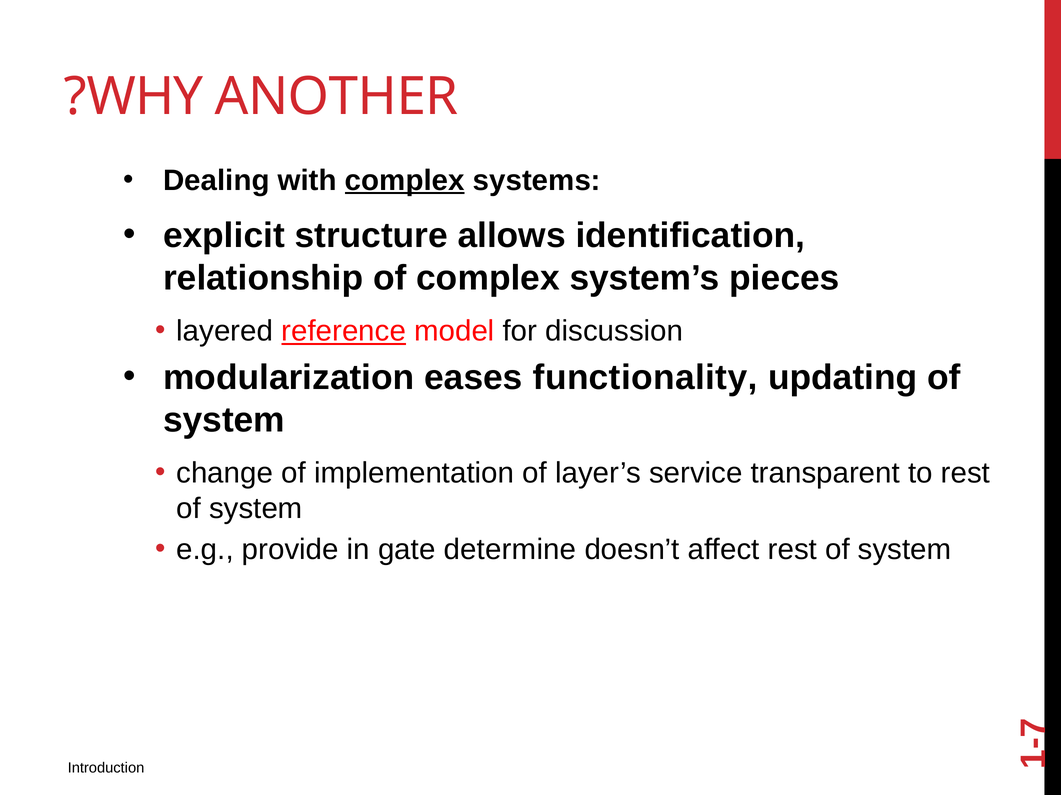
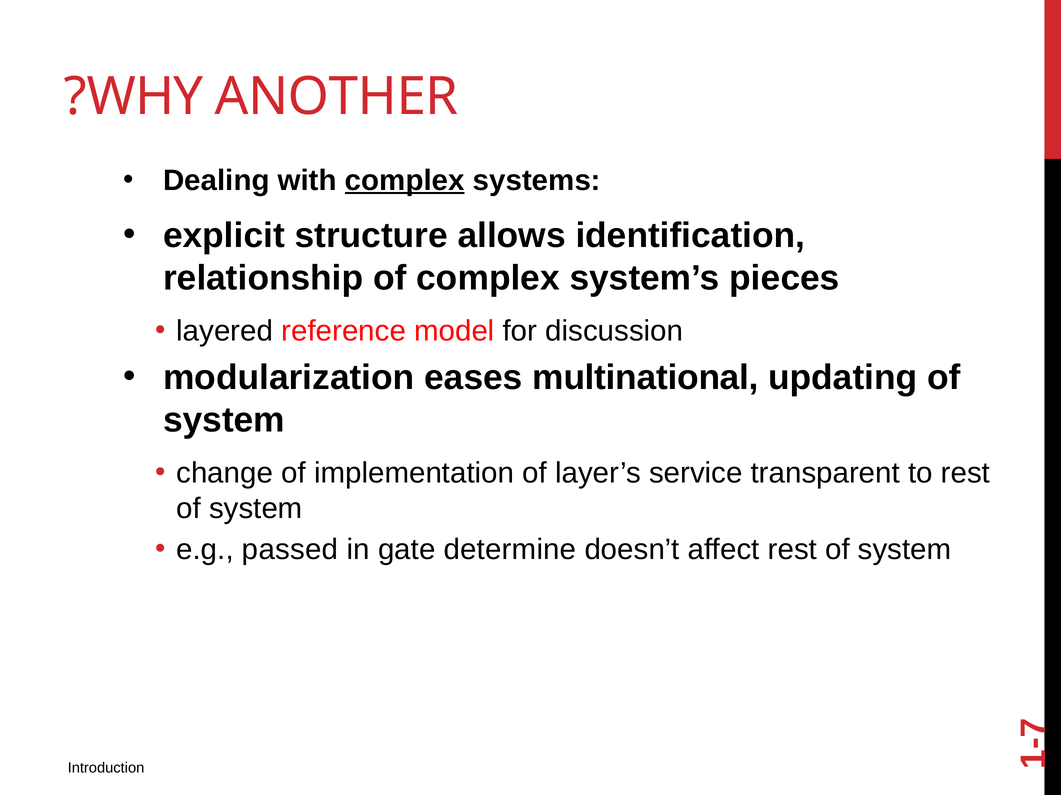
reference underline: present -> none
functionality: functionality -> multinational
provide: provide -> passed
